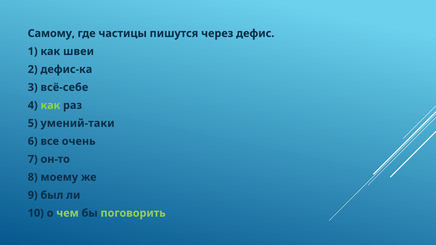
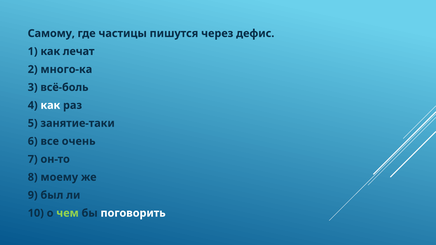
швеи: швеи -> лечат
дефис-ка: дефис-ка -> много-ка
всё-себе: всё-себе -> всё-боль
как at (50, 105) colour: light green -> white
умений-таки: умений-таки -> занятие-таки
поговорить colour: light green -> white
